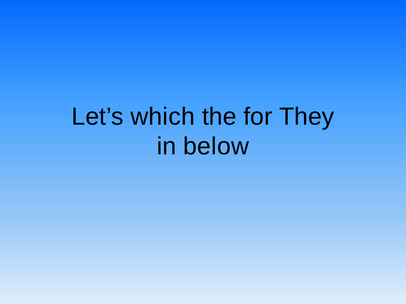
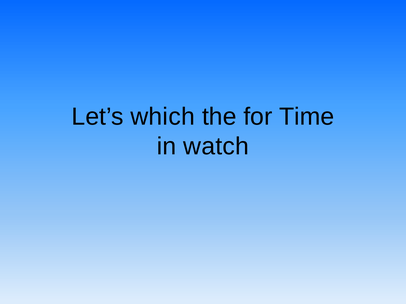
They: They -> Time
below: below -> watch
